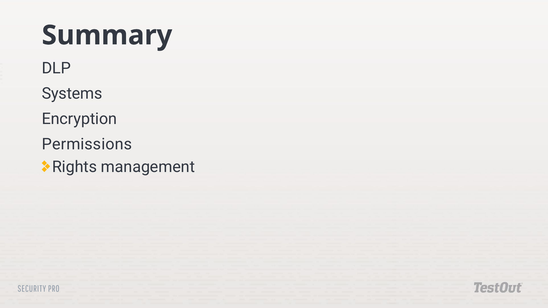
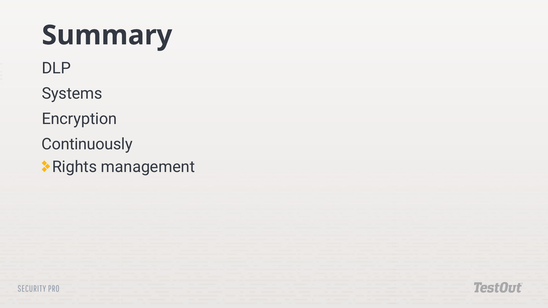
Permissions: Permissions -> Continuously
